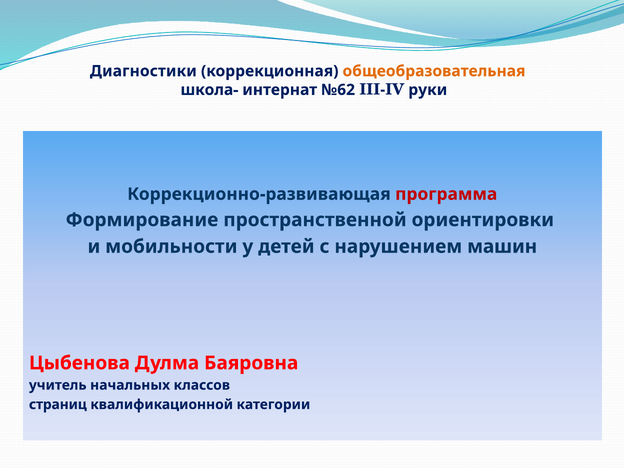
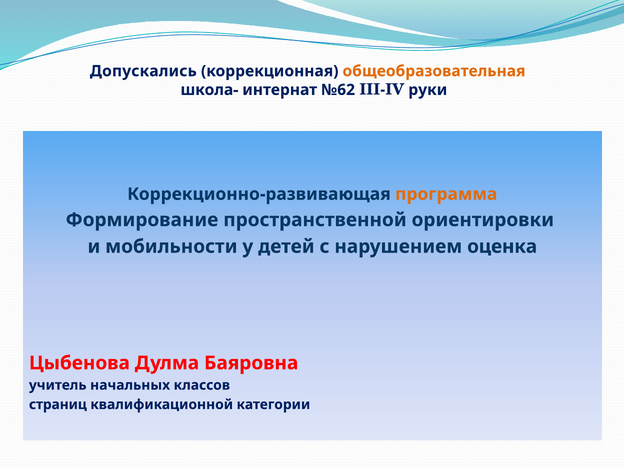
Диагностики: Диагностики -> Допускались
программа colour: red -> orange
машин: машин -> оценка
